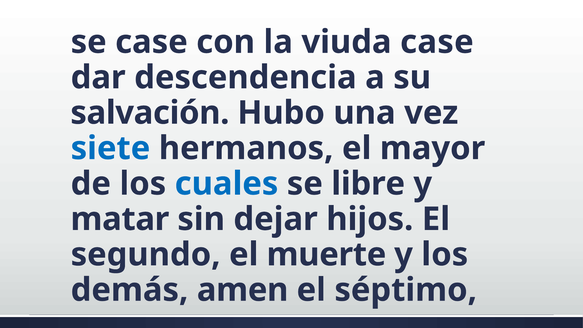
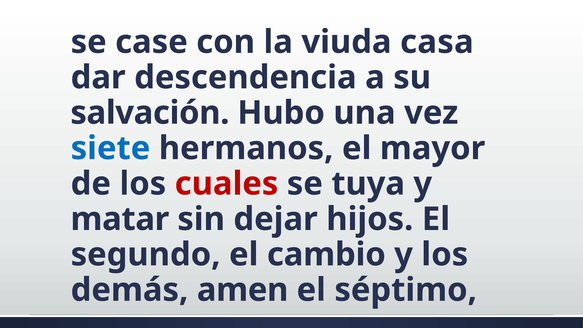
viuda case: case -> casa
cuales colour: blue -> red
libre: libre -> tuya
muerte: muerte -> cambio
